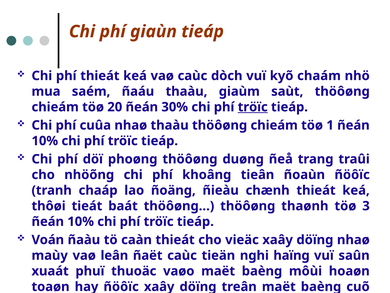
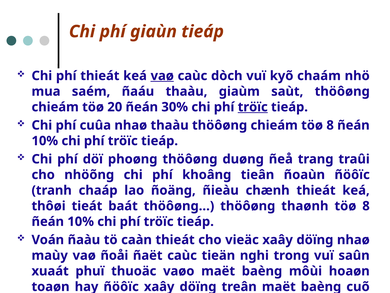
vaø at (162, 76) underline: none -> present
chieám töø 1: 1 -> 8
3 at (366, 206): 3 -> 8
leân: leân -> ñoåi
haïng: haïng -> trong
